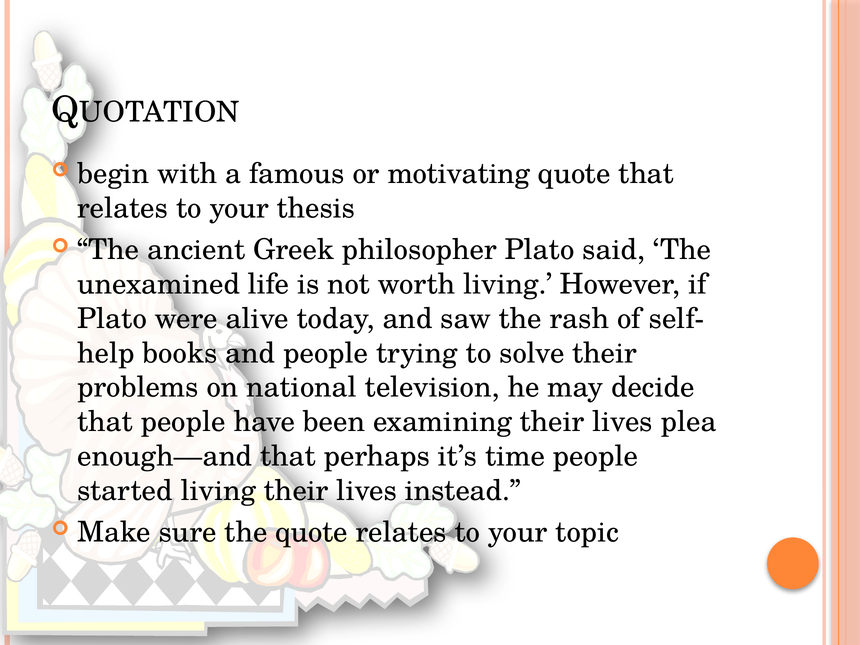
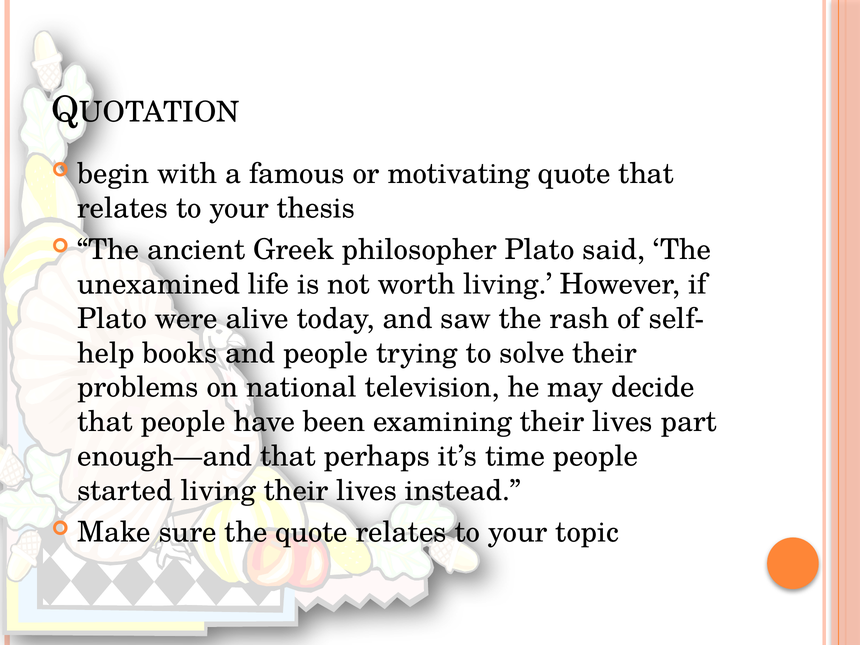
plea: plea -> part
